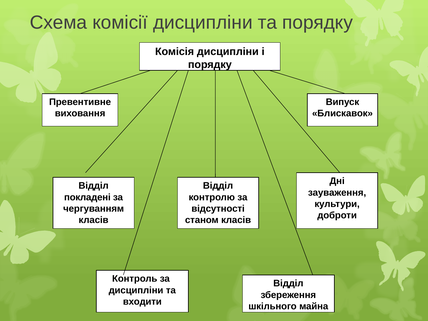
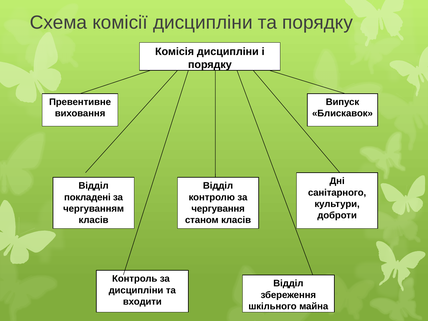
зауваження: зауваження -> санітарного
відсутності: відсутності -> чергування
